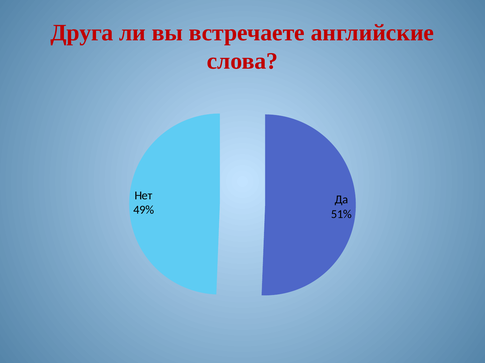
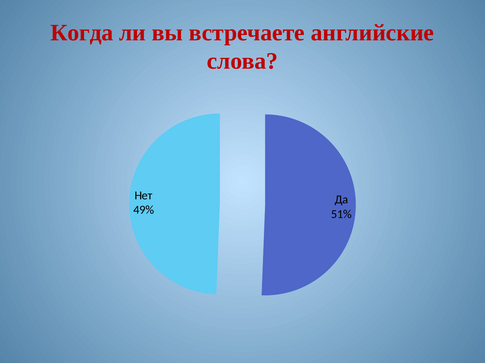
Друга: Друга -> Когда
